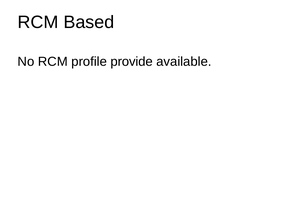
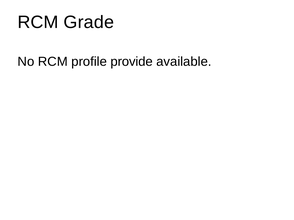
Based: Based -> Grade
